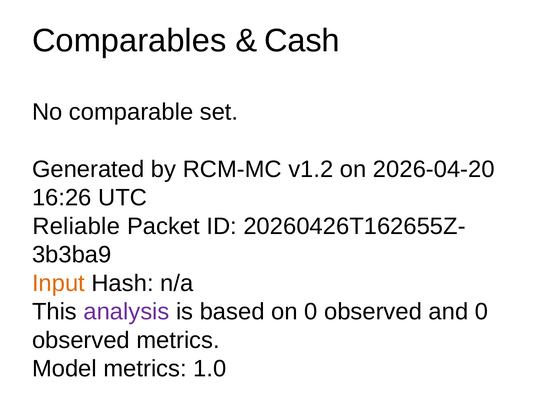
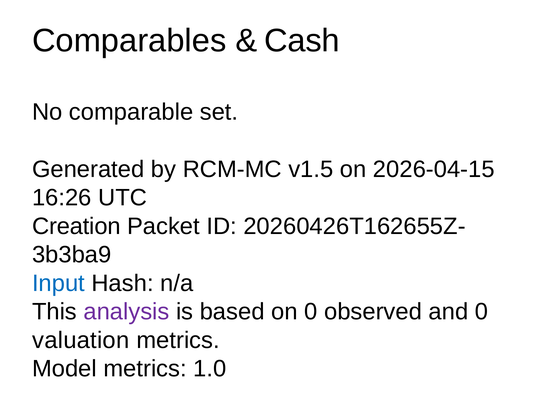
v1.2: v1.2 -> v1.5
2026-04-20: 2026-04-20 -> 2026-04-15
Reliable: Reliable -> Creation
Input colour: orange -> blue
observed at (81, 341): observed -> valuation
